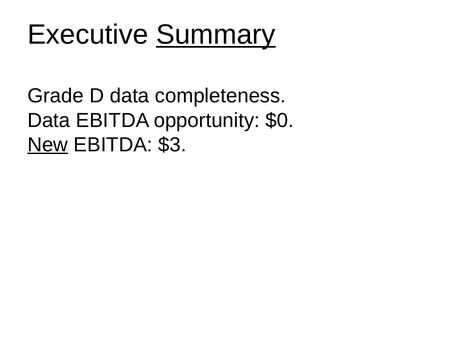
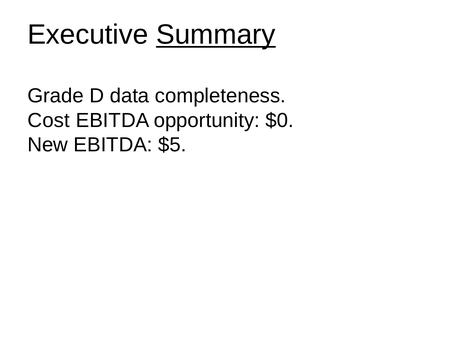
Data at (49, 120): Data -> Cost
New underline: present -> none
$3: $3 -> $5
